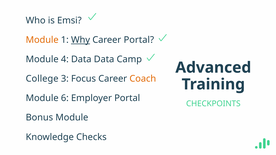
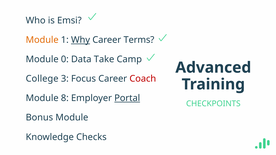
Career Portal: Portal -> Terms
4: 4 -> 0
Data Data: Data -> Take
Coach colour: orange -> red
6: 6 -> 8
Portal at (127, 98) underline: none -> present
